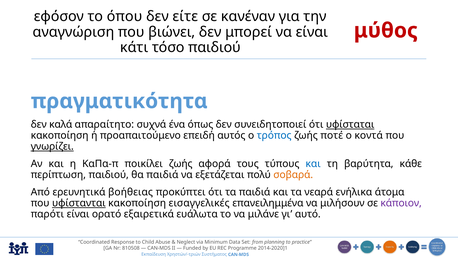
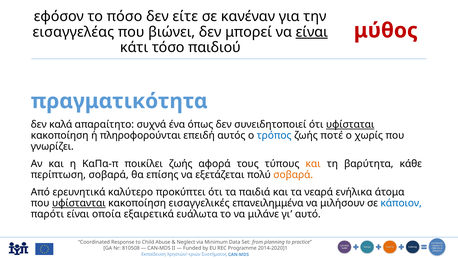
όπου: όπου -> πόσο
αναγνώριση: αναγνώριση -> εισαγγελέας
είναι at (312, 32) underline: none -> present
προαπαιτούμενο: προαπαιτούμενο -> πληροφορούνται
κοντά: κοντά -> χωρίς
γνωρίζει underline: present -> none
και at (313, 164) colour: blue -> orange
περίπτωση παιδιού: παιδιού -> σοβαρά
θα παιδιά: παιδιά -> επίσης
βοήθειας: βοήθειας -> καλύτερο
κάποιον colour: purple -> blue
ορατό: ορατό -> οποία
